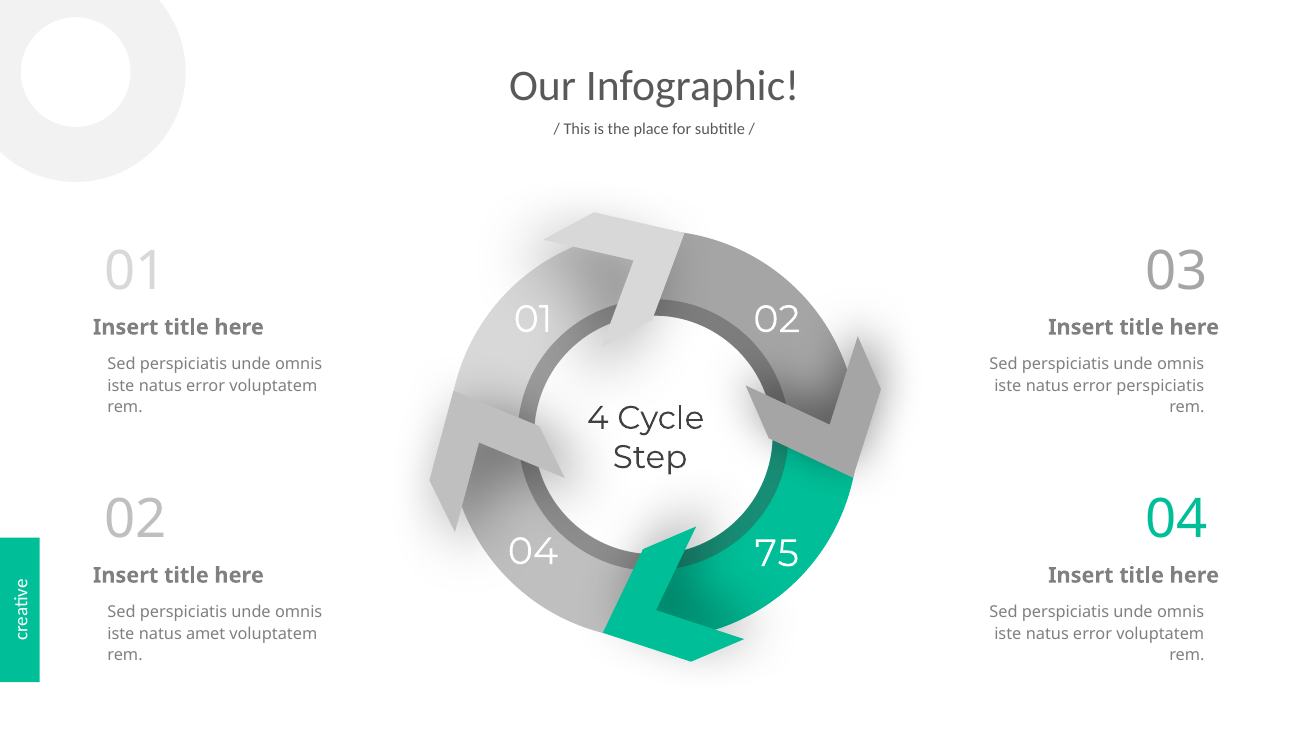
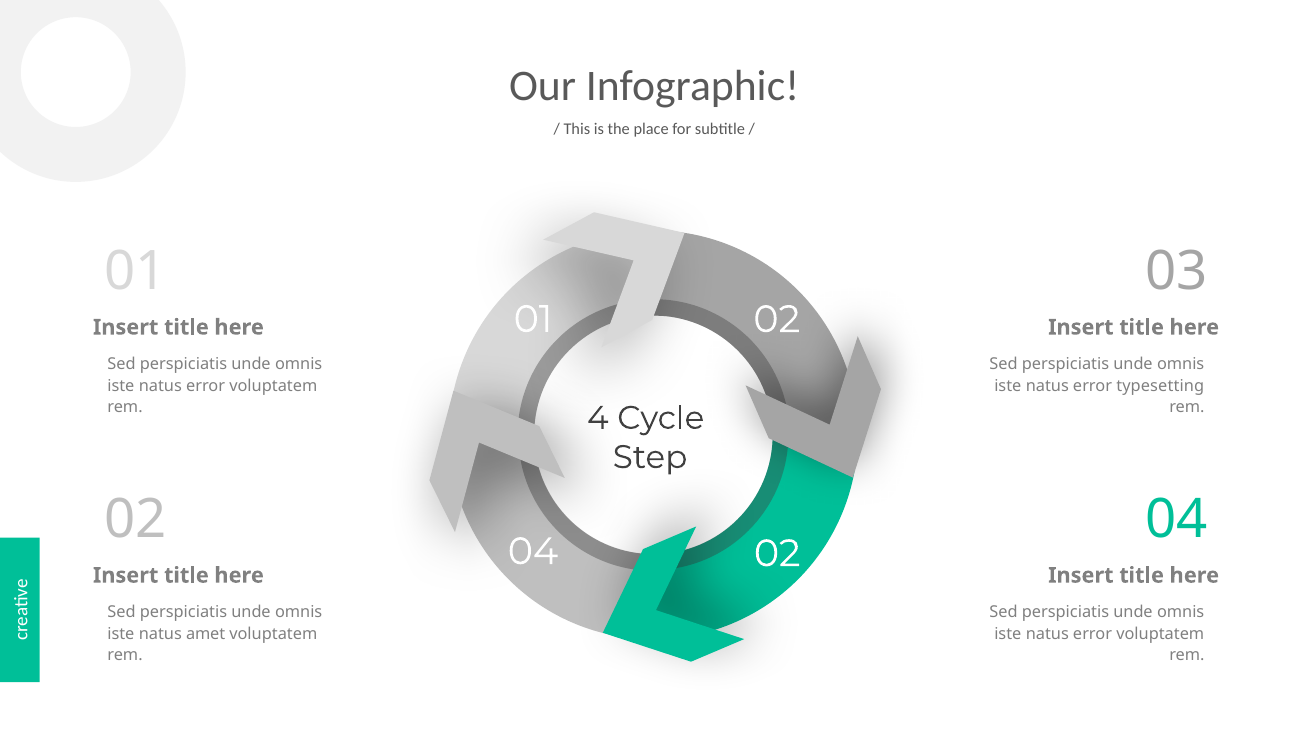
error perspiciatis: perspiciatis -> typesetting
04 75: 75 -> 02
